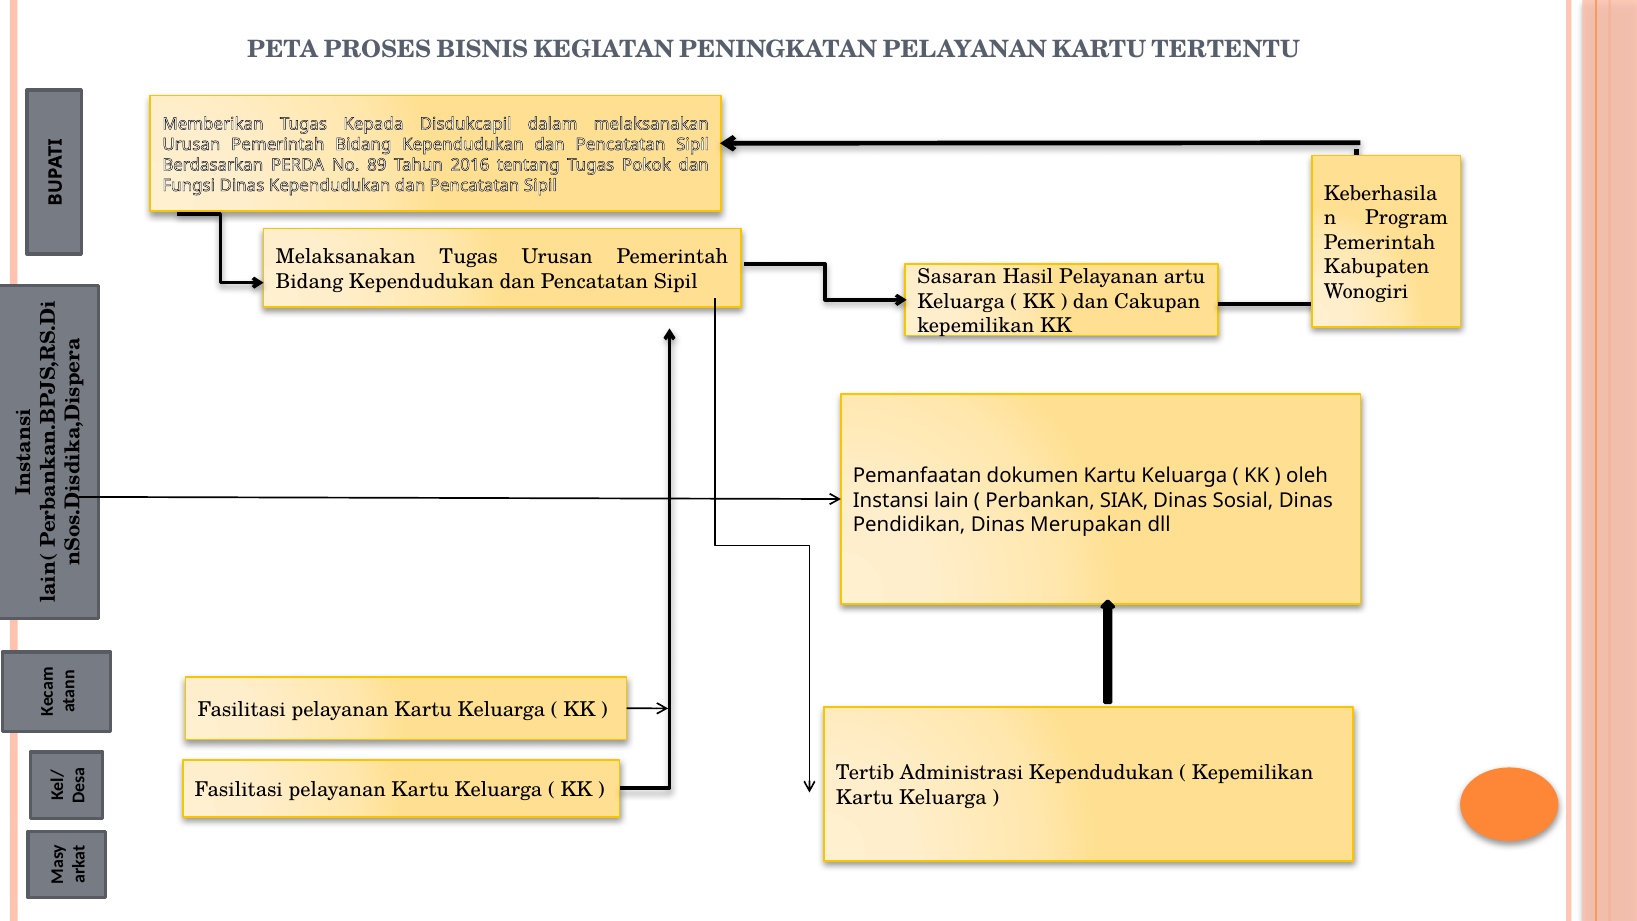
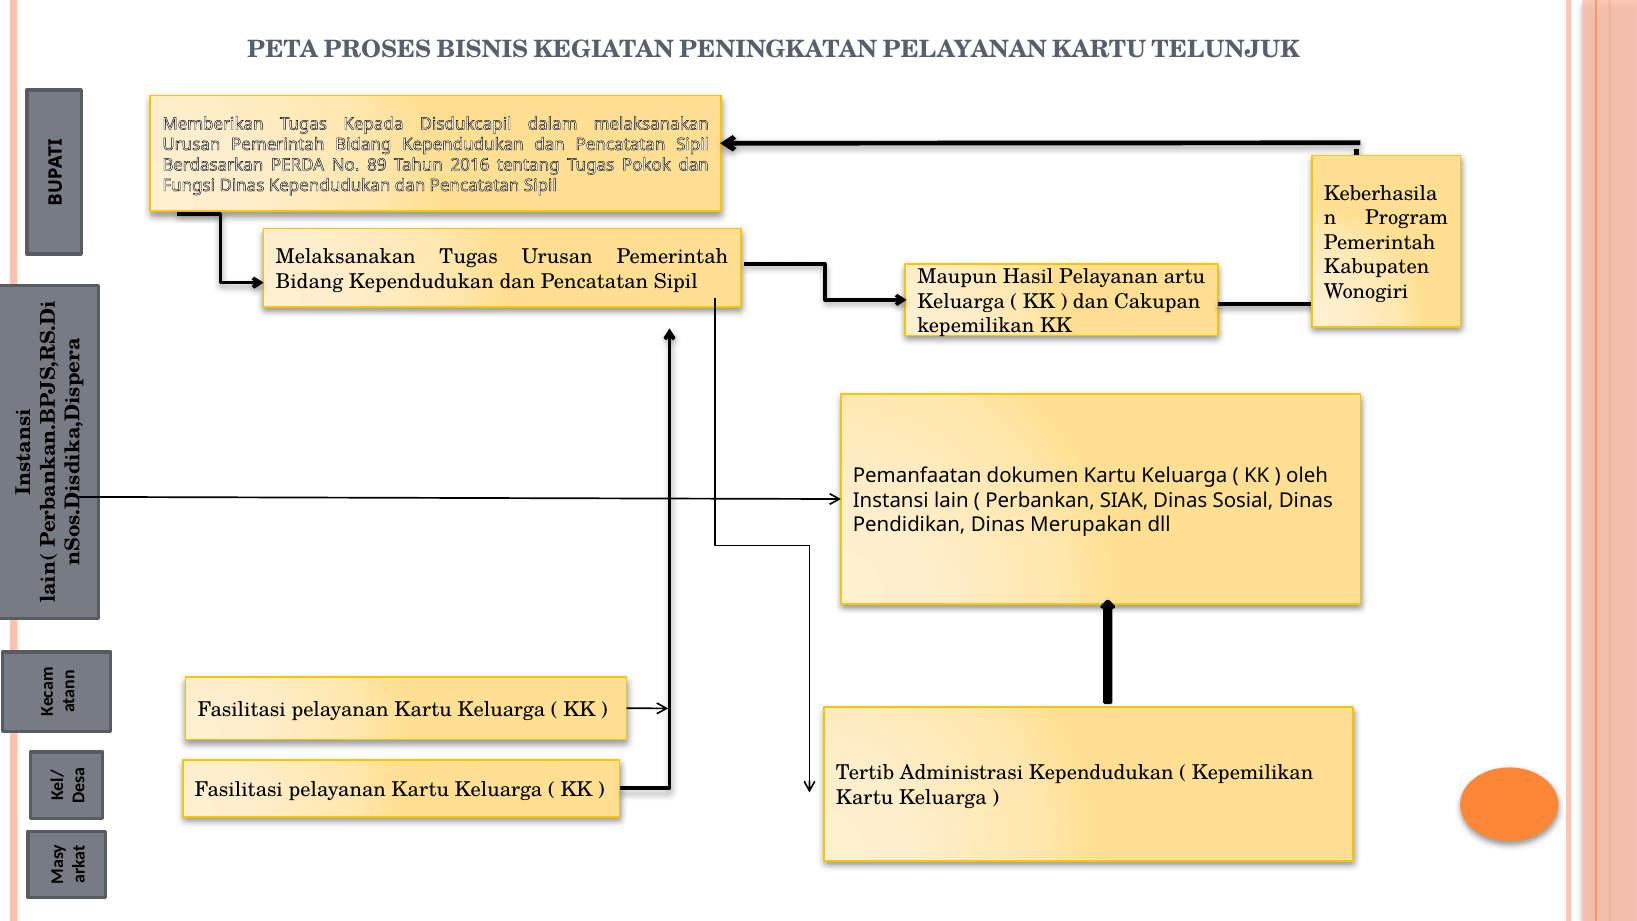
TERTENTU: TERTENTU -> TELUNJUK
Sasaran: Sasaran -> Maupun
